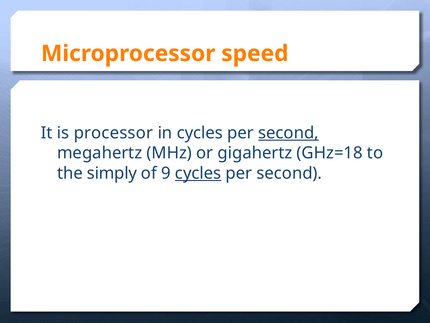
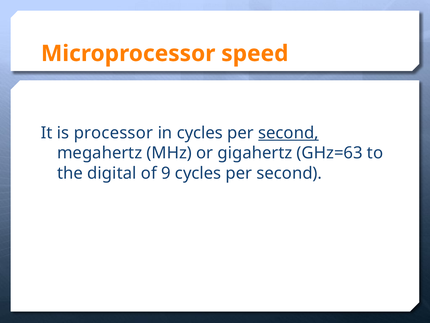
GHz=18: GHz=18 -> GHz=63
simply: simply -> digital
cycles at (198, 173) underline: present -> none
